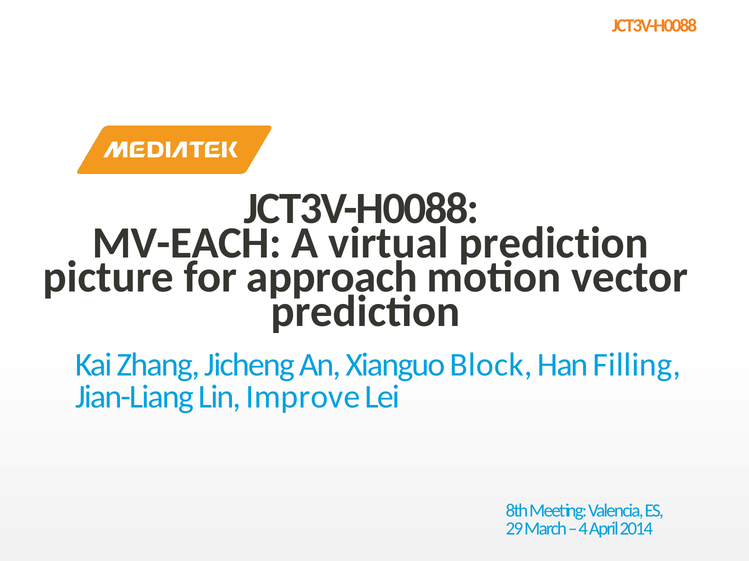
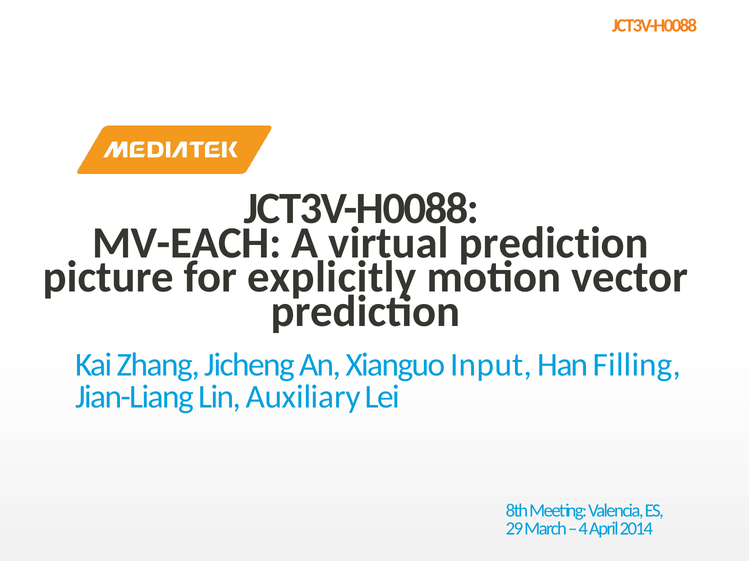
approach: approach -> explicitly
Block: Block -> Input
Improve: Improve -> Auxiliary
